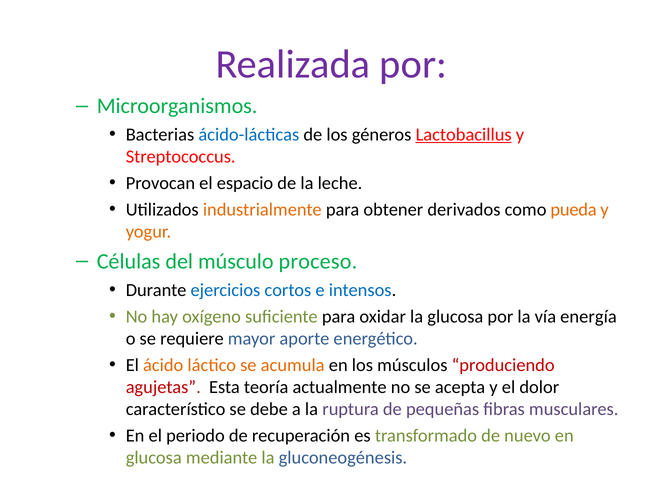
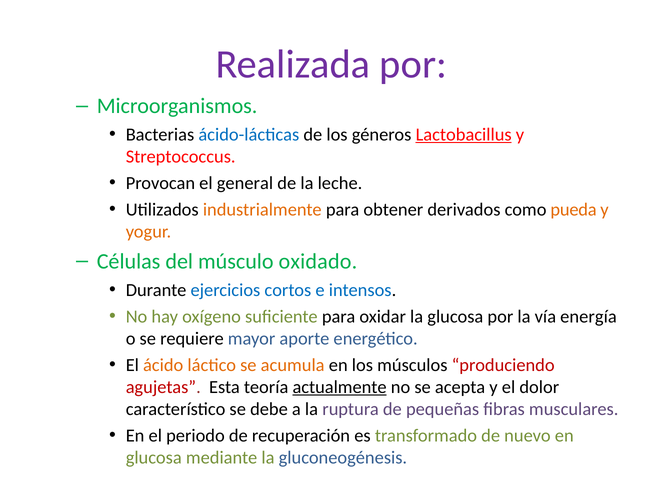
espacio: espacio -> general
proceso: proceso -> oxidado
actualmente underline: none -> present
